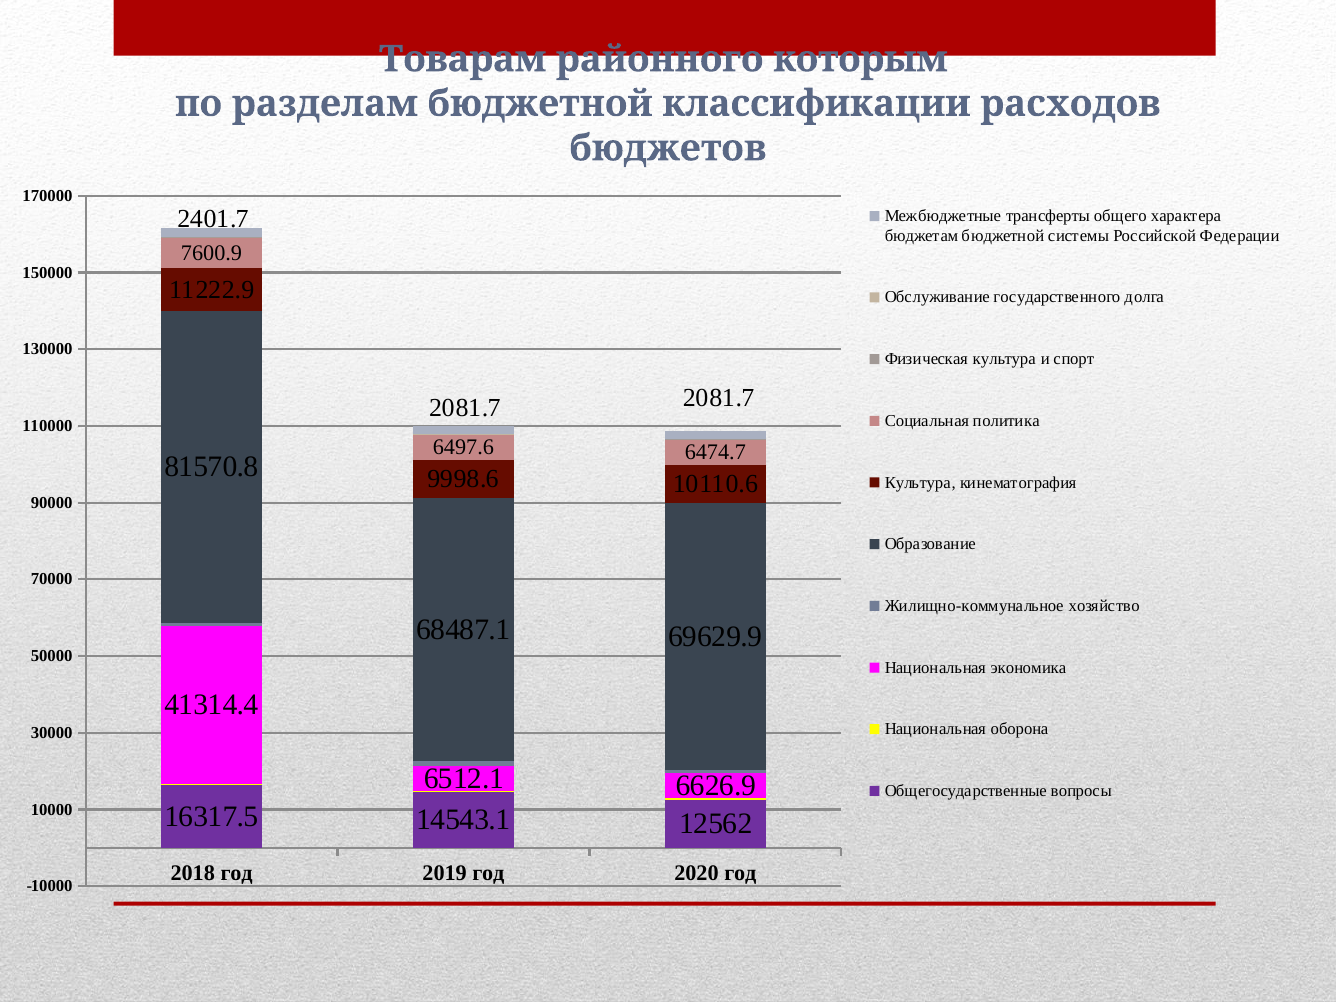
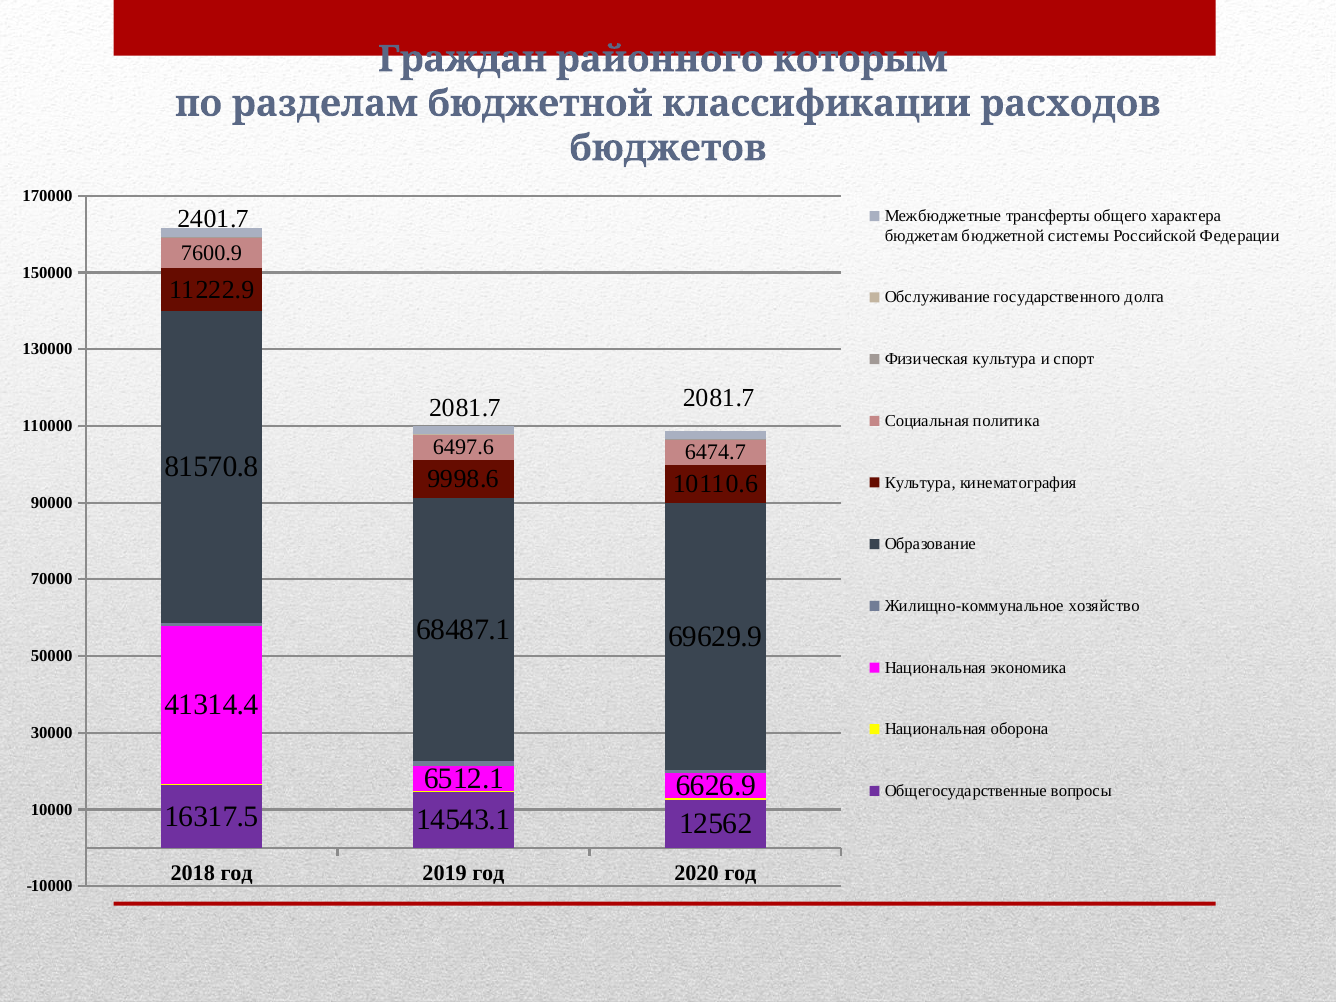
Товарам: Товарам -> Граждан
